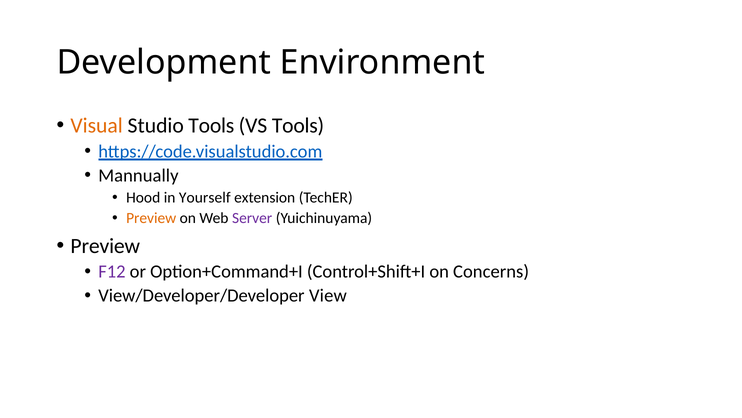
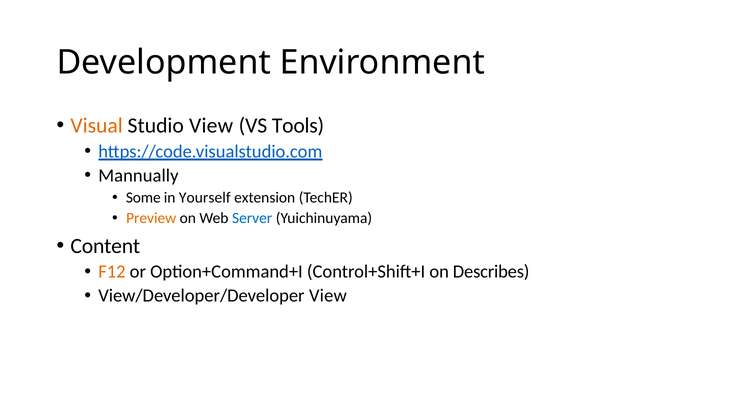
Studio Tools: Tools -> View
Hood: Hood -> Some
Server colour: purple -> blue
Preview at (105, 246): Preview -> Content
F12 colour: purple -> orange
Concerns: Concerns -> Describes
